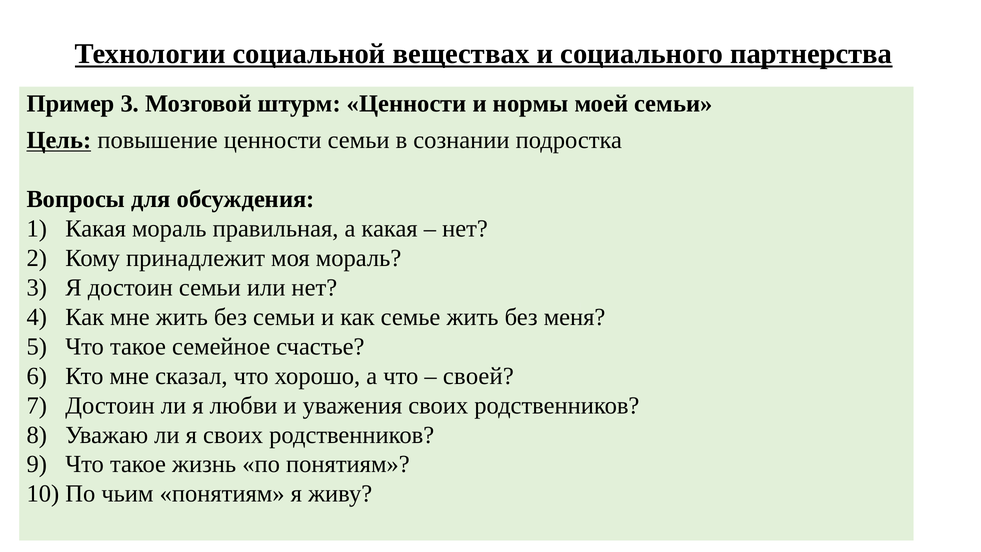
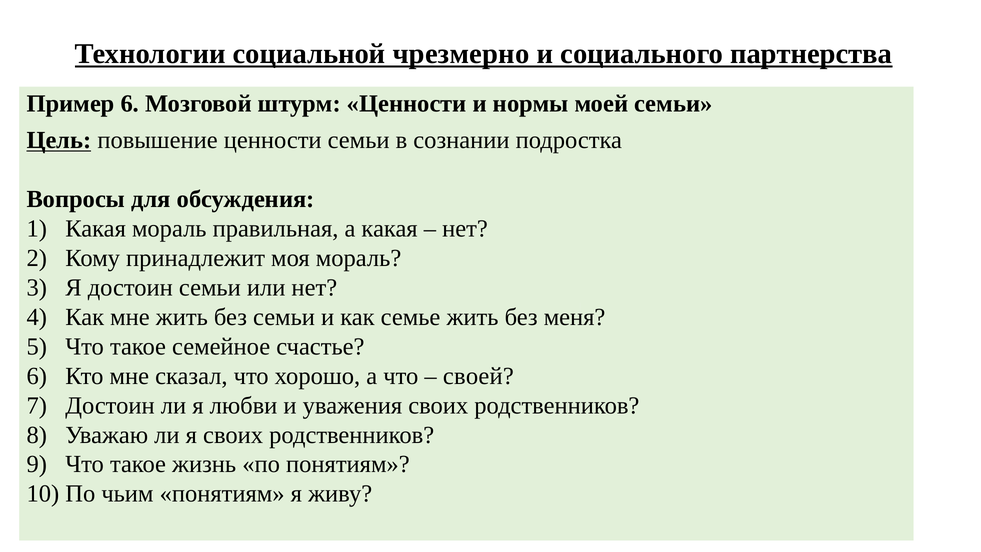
веществах: веществах -> чрезмерно
Пример 3: 3 -> 6
